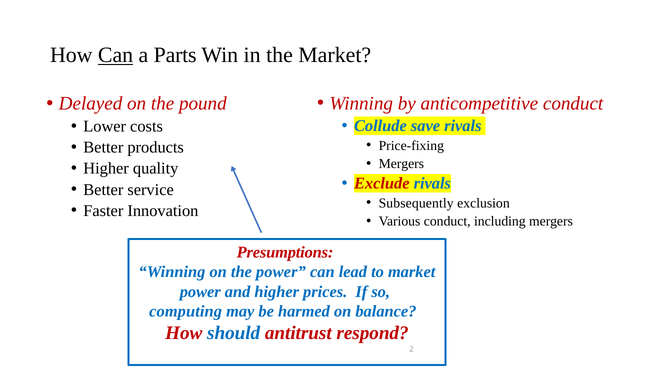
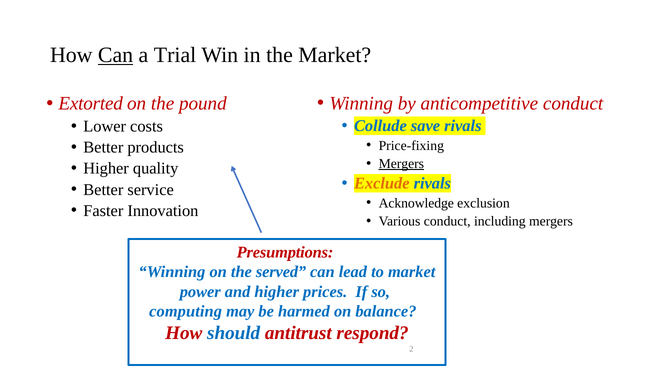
Parts: Parts -> Trial
Delayed: Delayed -> Extorted
Mergers at (401, 164) underline: none -> present
Exclude colour: red -> orange
Subsequently: Subsequently -> Acknowledge
the power: power -> served
